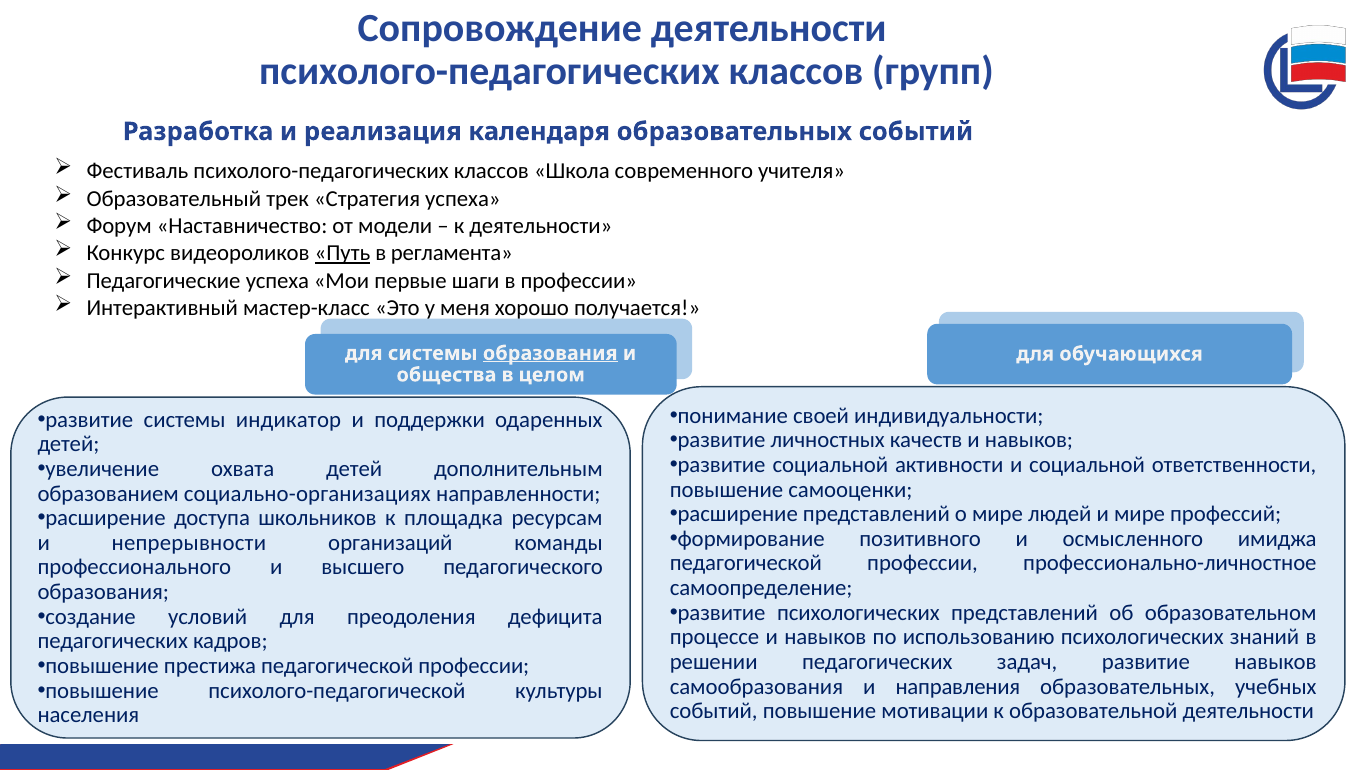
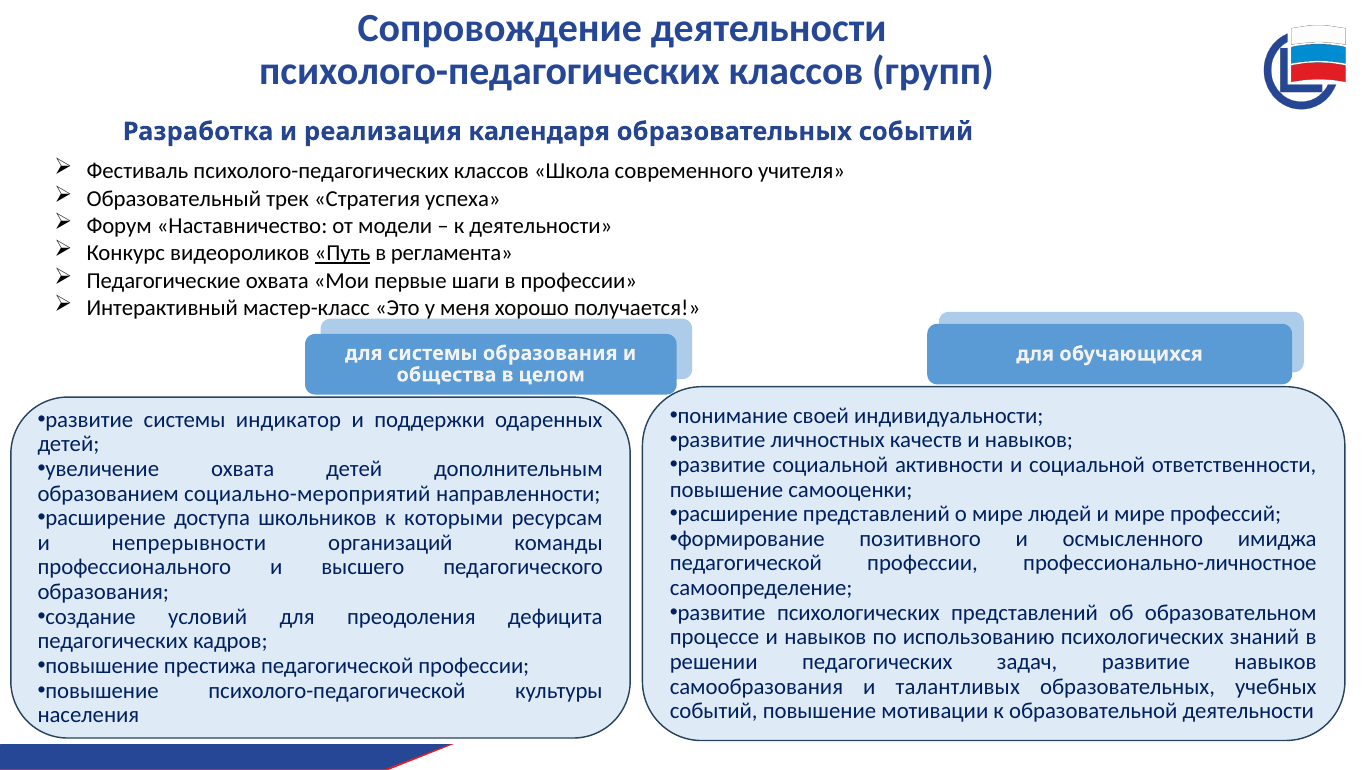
Педагогические успеха: успеха -> охвата
образования at (550, 353) underline: present -> none
социально-организациях: социально-организациях -> социально-мероприятий
площадка: площадка -> которыми
направления: направления -> талантливых
